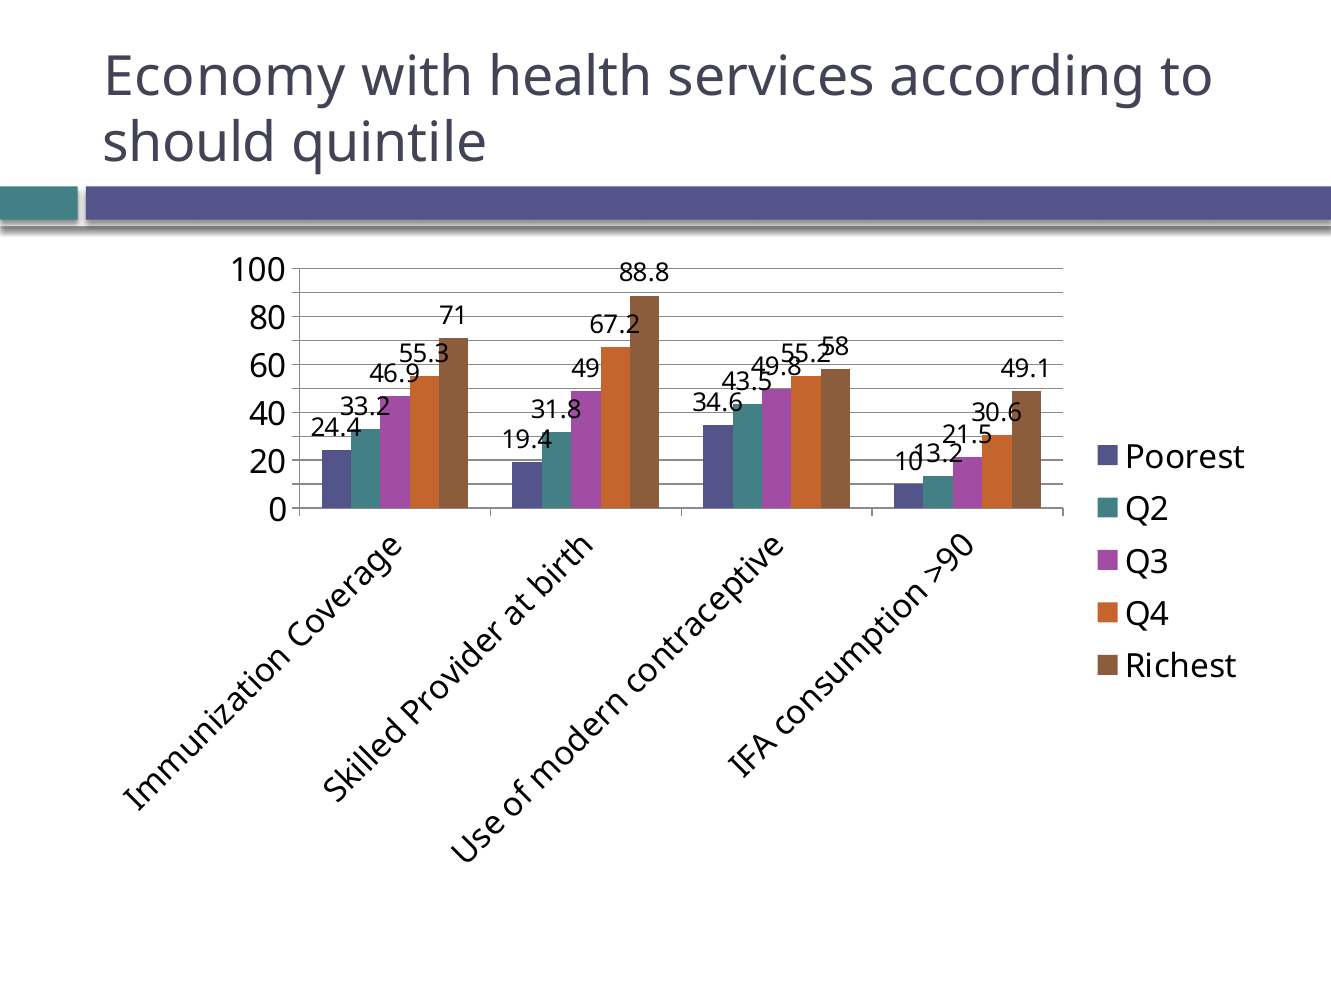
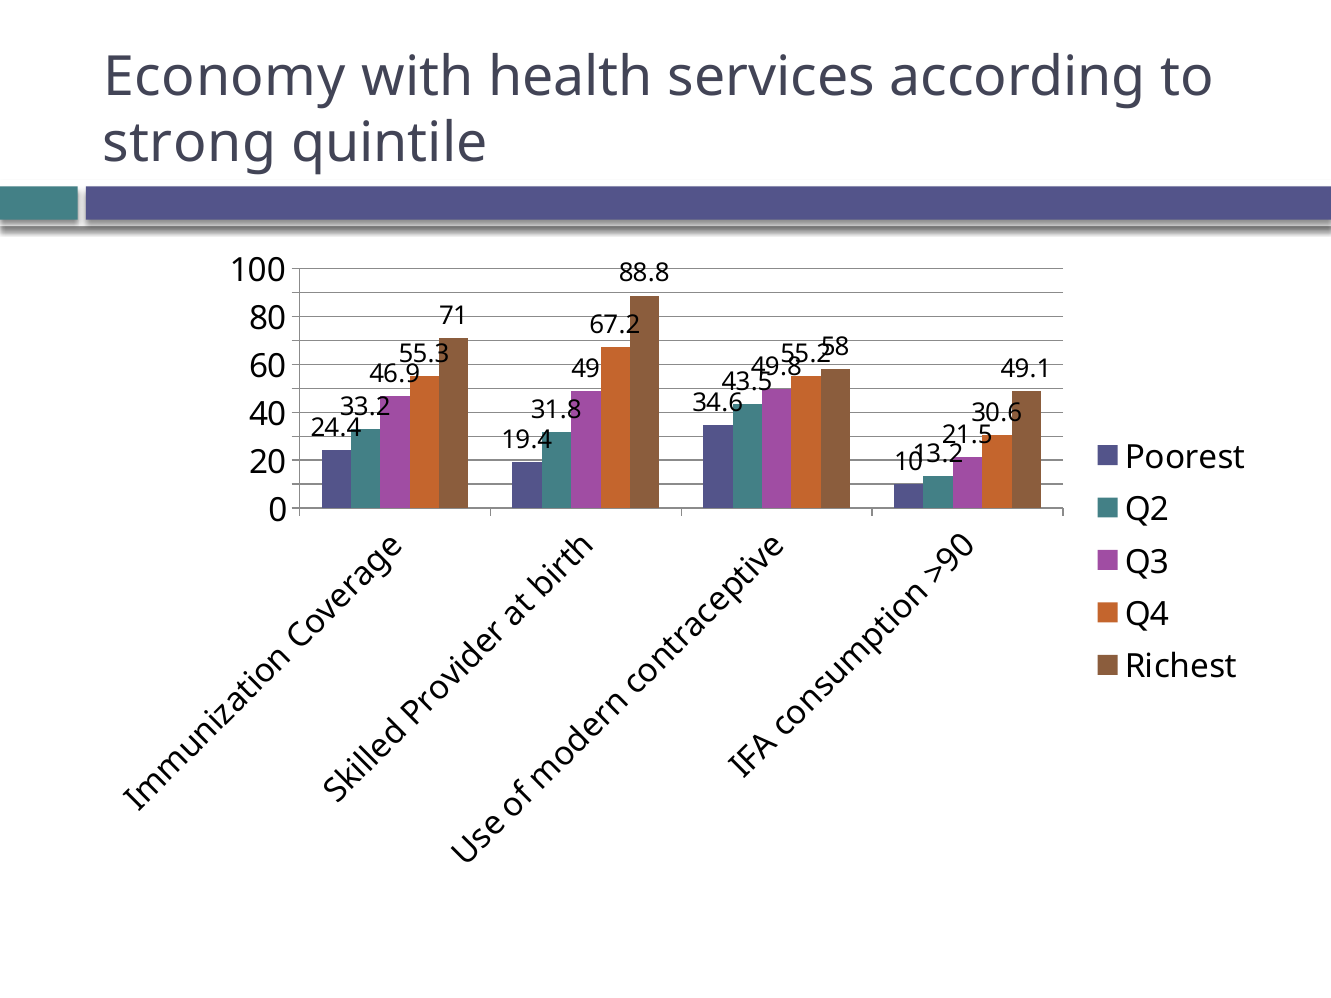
should: should -> strong
